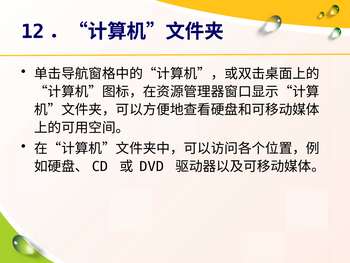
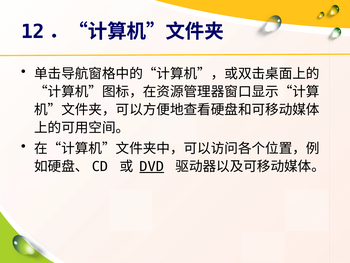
DVD underline: none -> present
